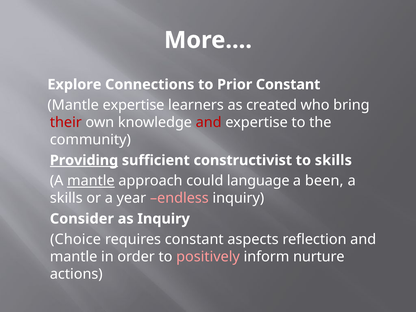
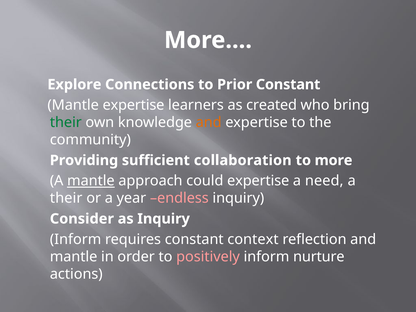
their at (66, 122) colour: red -> green
and at (209, 122) colour: red -> orange
Providing underline: present -> none
constructivist: constructivist -> collaboration
to skills: skills -> more
could language: language -> expertise
been: been -> need
skills at (66, 198): skills -> their
Choice at (76, 239): Choice -> Inform
aspects: aspects -> context
